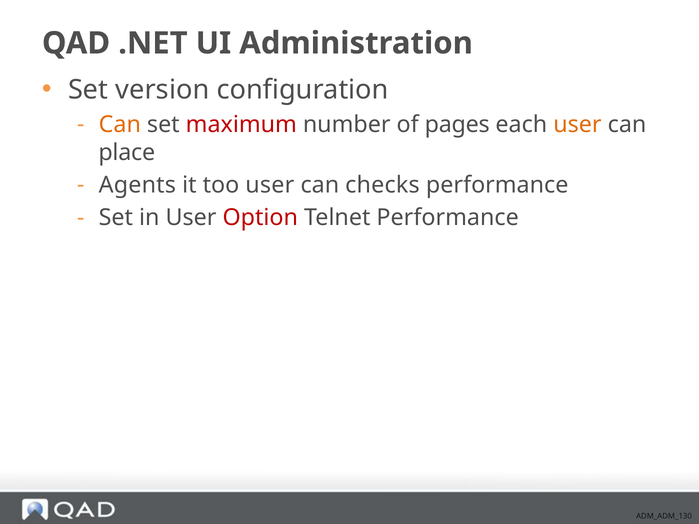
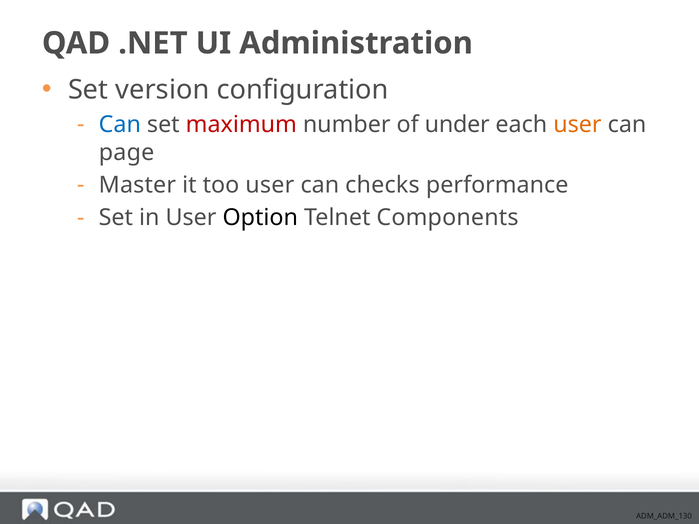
Can at (120, 125) colour: orange -> blue
pages: pages -> under
place: place -> page
Agents: Agents -> Master
Option colour: red -> black
Telnet Performance: Performance -> Components
